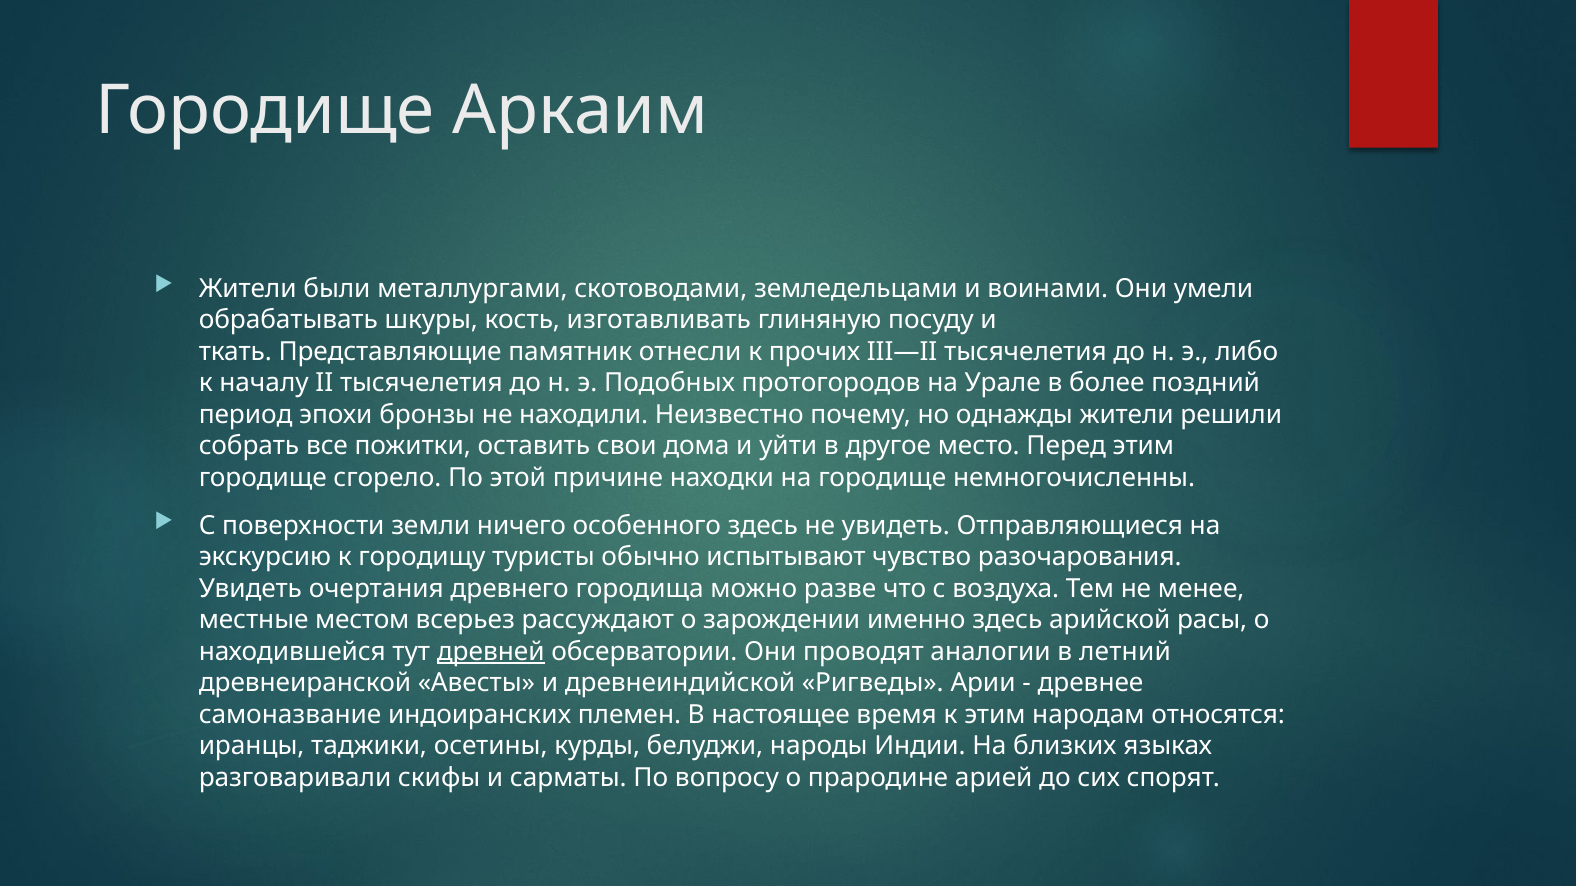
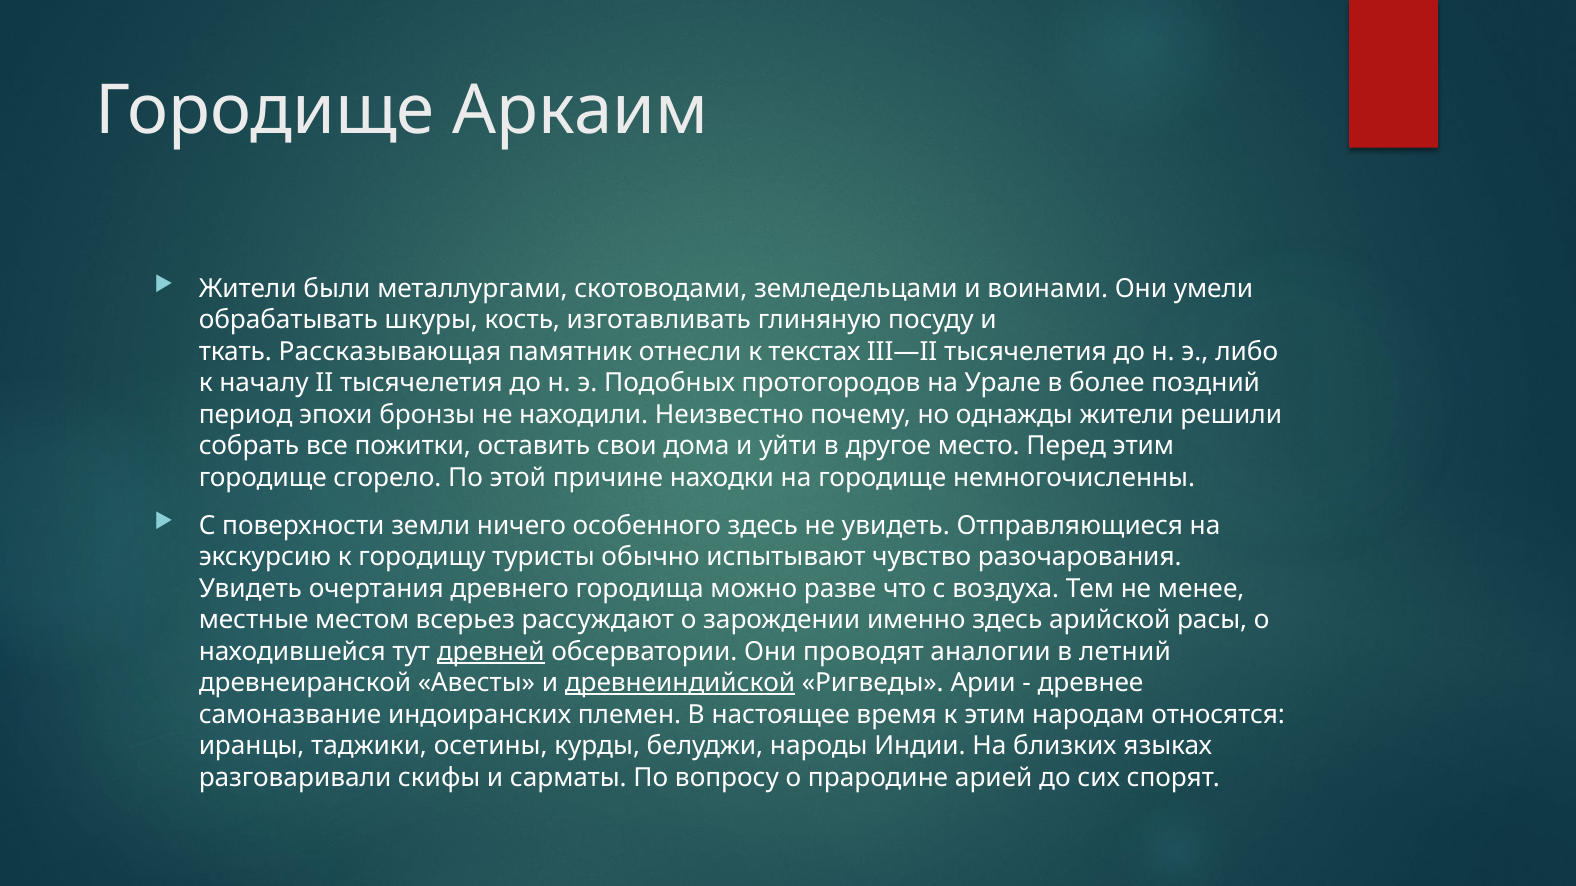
Представляющие: Представляющие -> Рассказывающая
прочих: прочих -> текстах
древнеиндийской underline: none -> present
